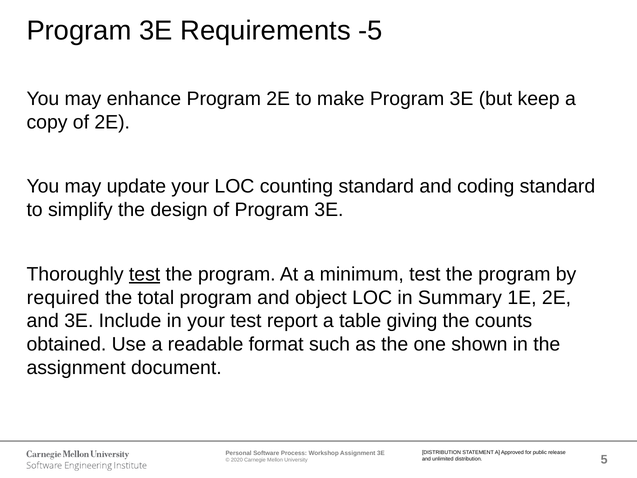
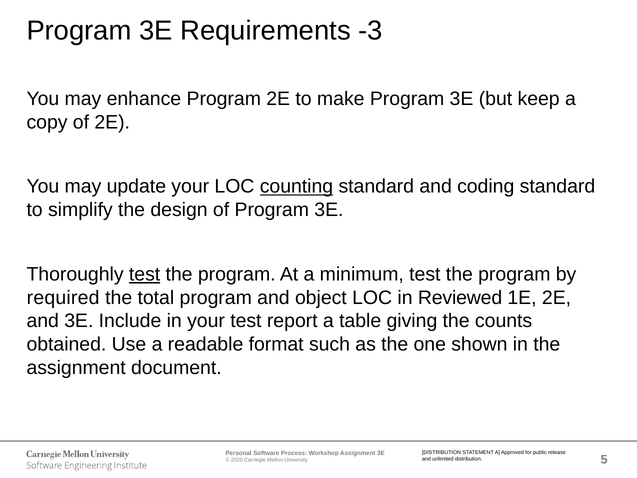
-5: -5 -> -3
counting underline: none -> present
Summary: Summary -> Reviewed
